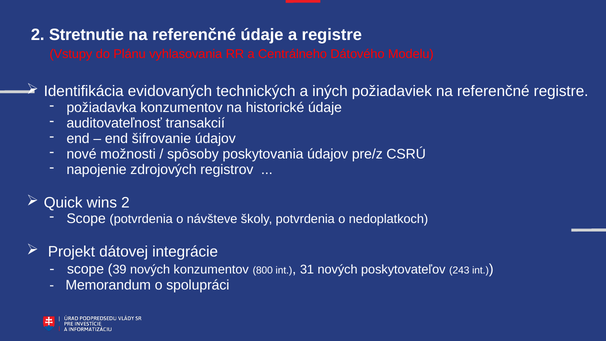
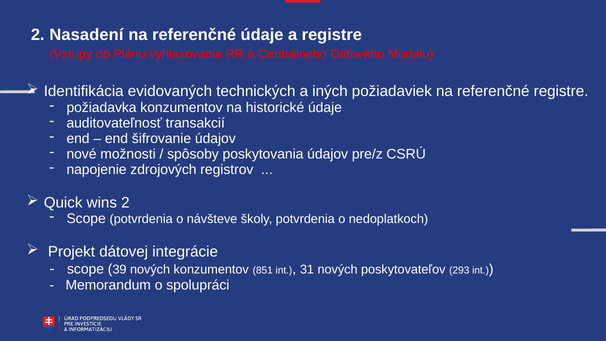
Stretnutie: Stretnutie -> Nasadení
800: 800 -> 851
243: 243 -> 293
